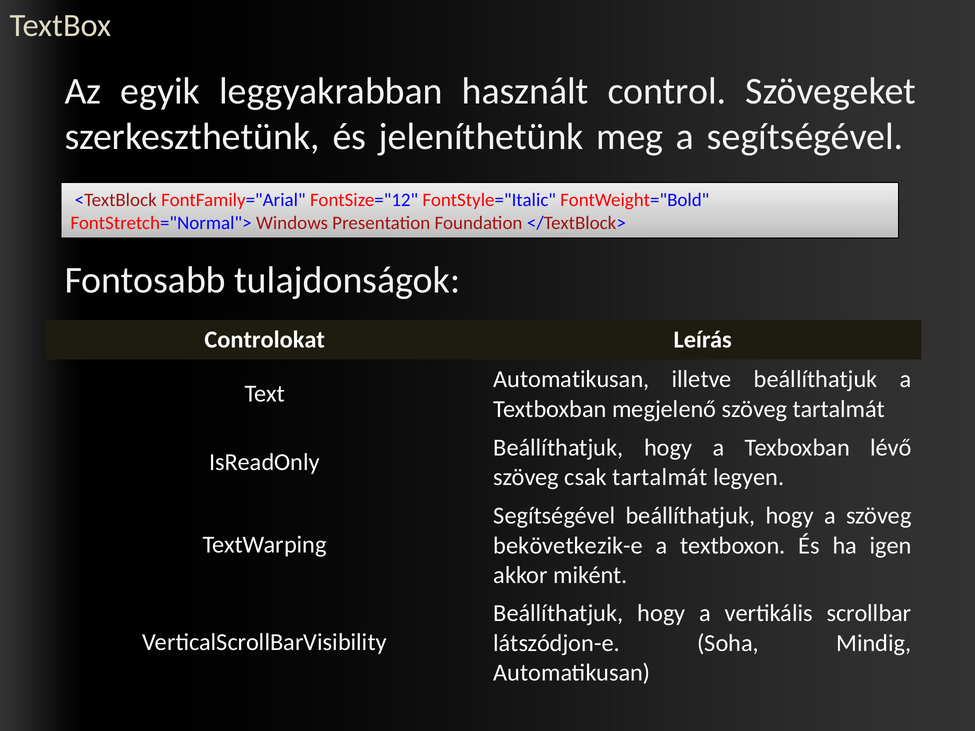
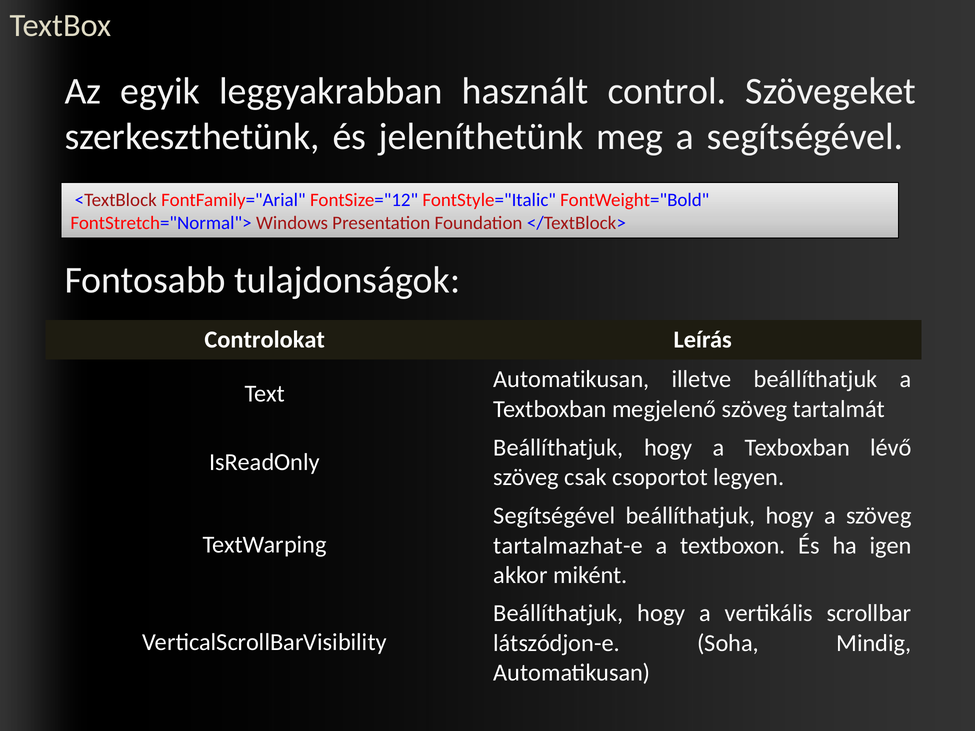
csak tartalmát: tartalmát -> csoportot
bekövetkezik-e: bekövetkezik-e -> tartalmazhat-e
